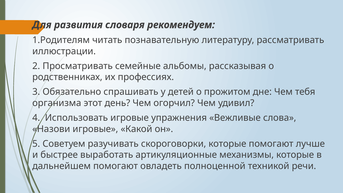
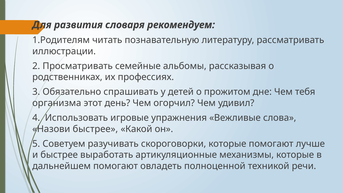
Назови игровые: игровые -> быстрее
